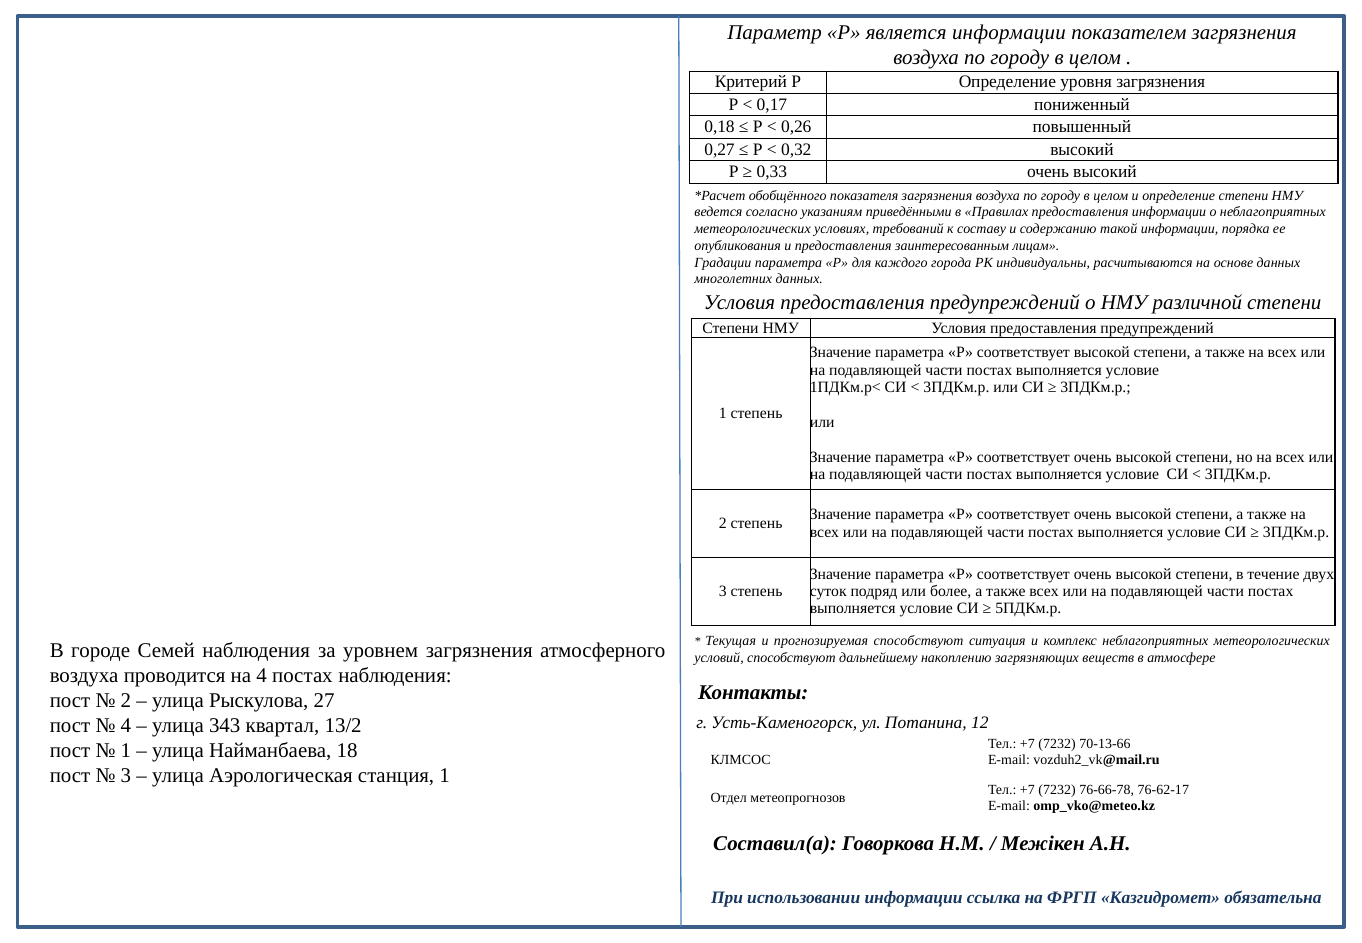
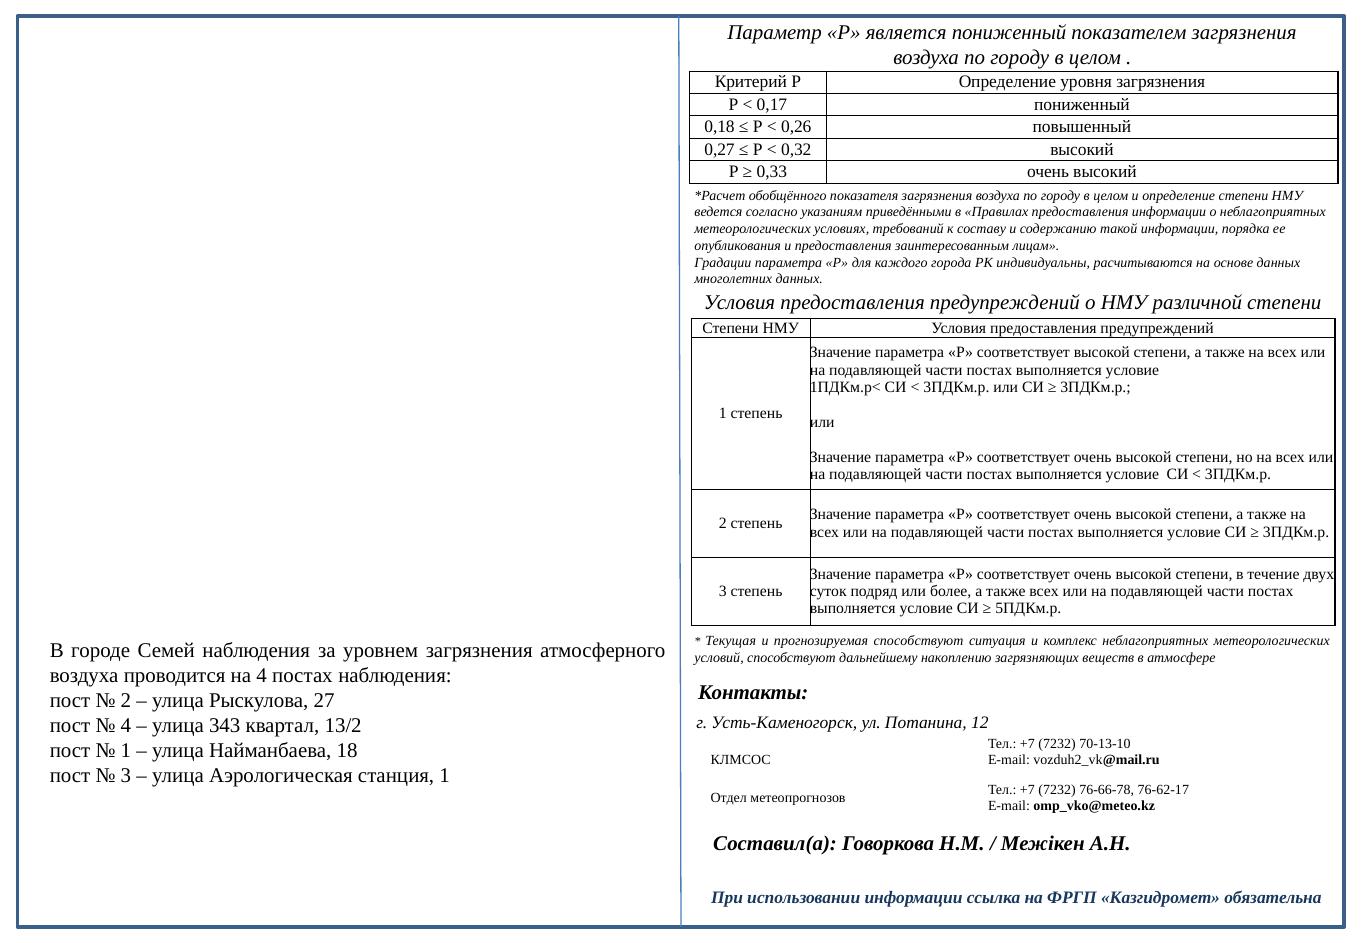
является информации: информации -> пониженный
70-13-66: 70-13-66 -> 70-13-10
